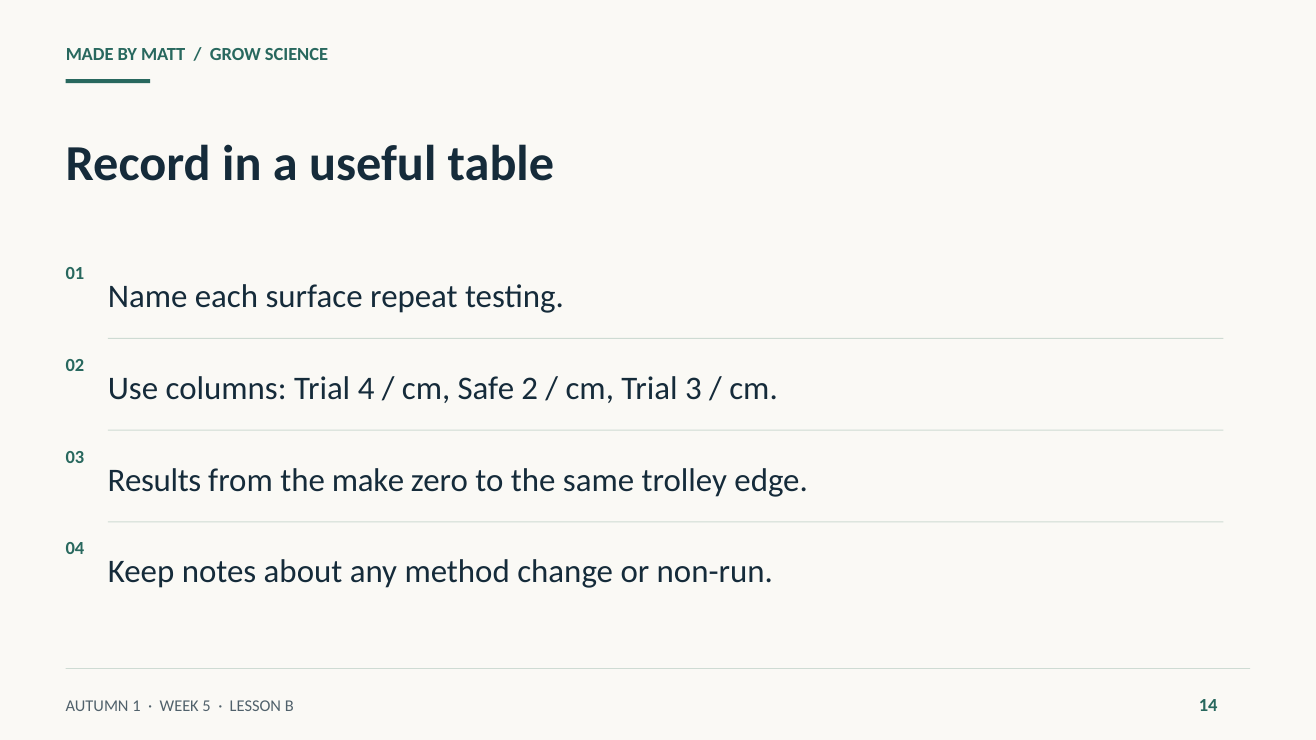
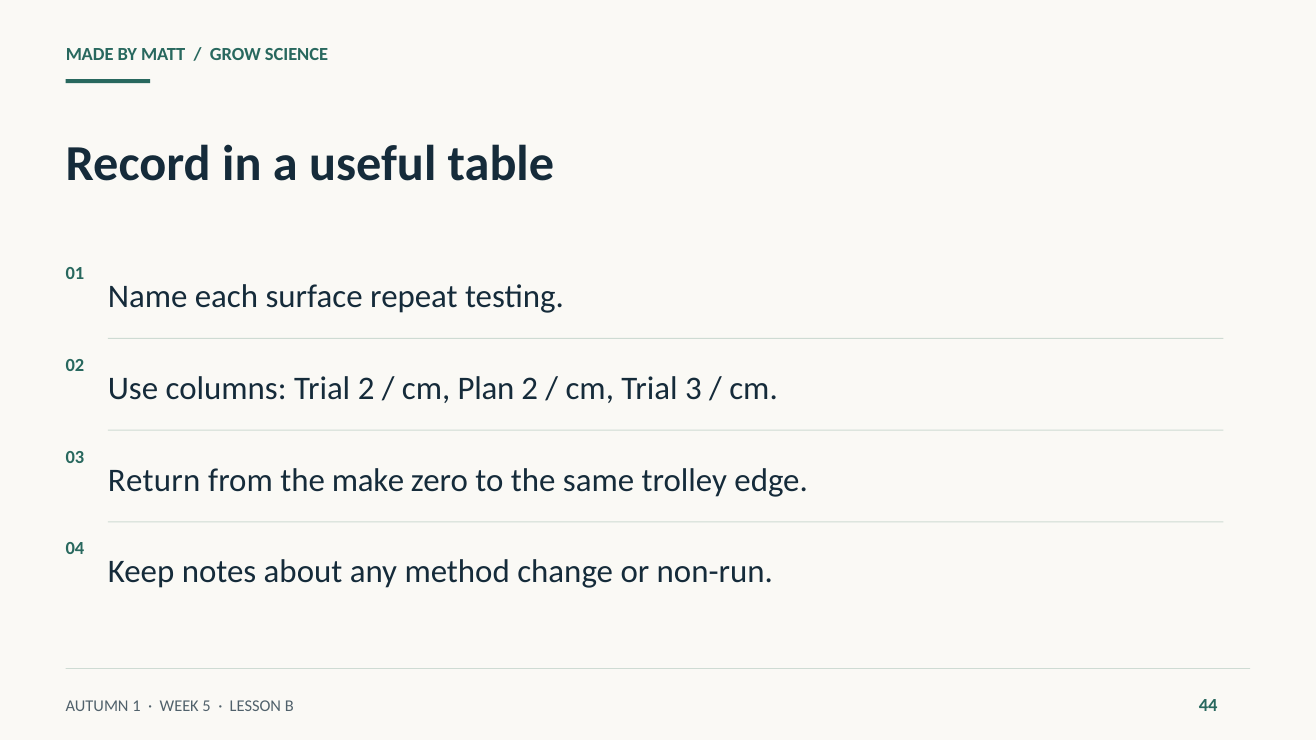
Trial 4: 4 -> 2
Safe: Safe -> Plan
Results: Results -> Return
14: 14 -> 44
